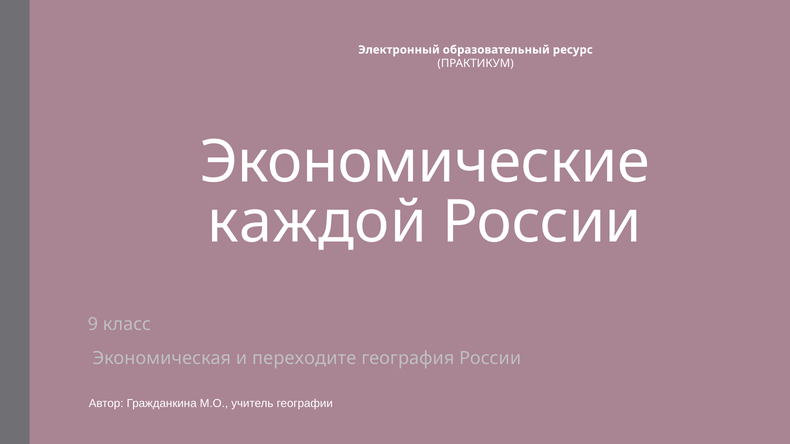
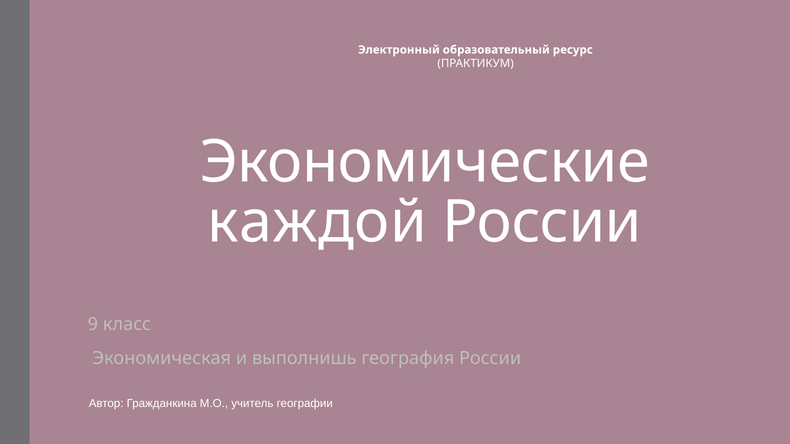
переходите: переходите -> выполнишь
